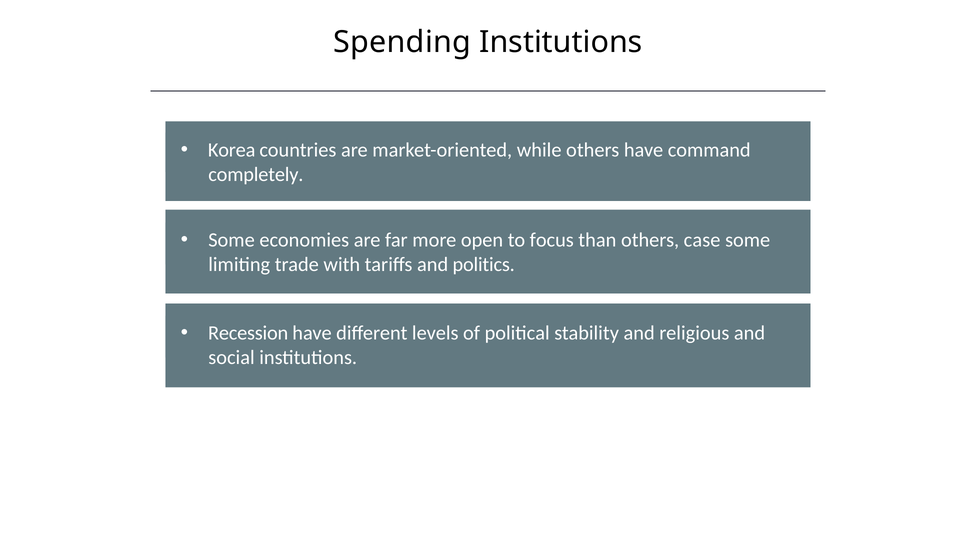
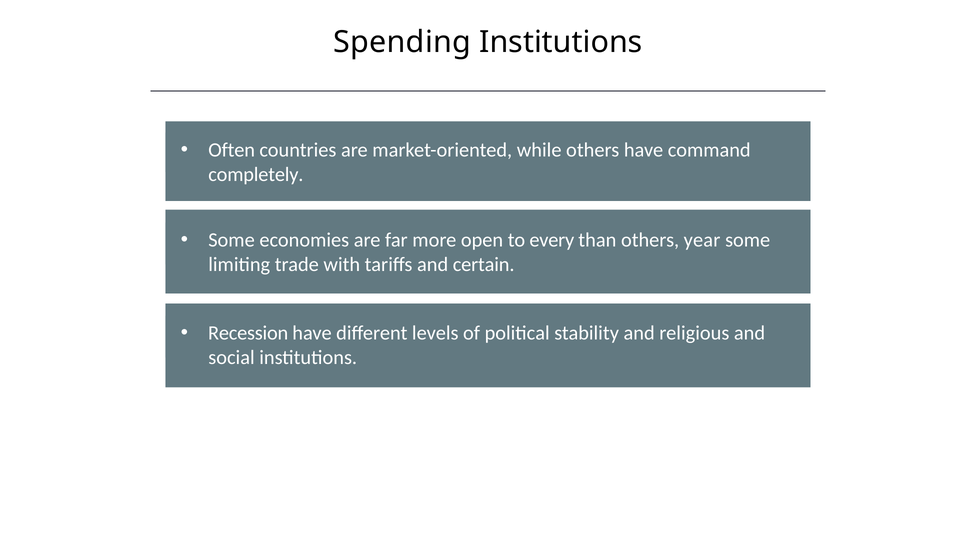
Korea: Korea -> Often
focus: focus -> every
case: case -> year
politics: politics -> certain
